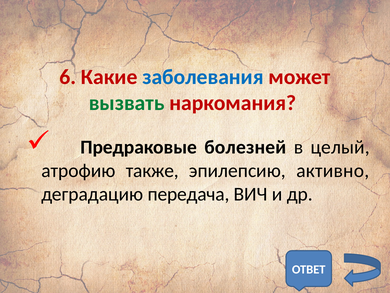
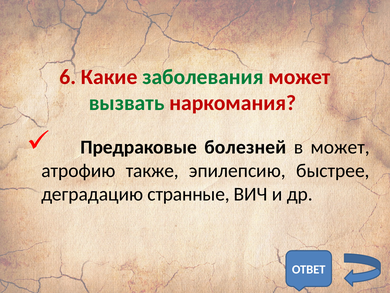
заболевания colour: blue -> green
в целый: целый -> может
активно: активно -> быстрее
передача: передача -> странные
